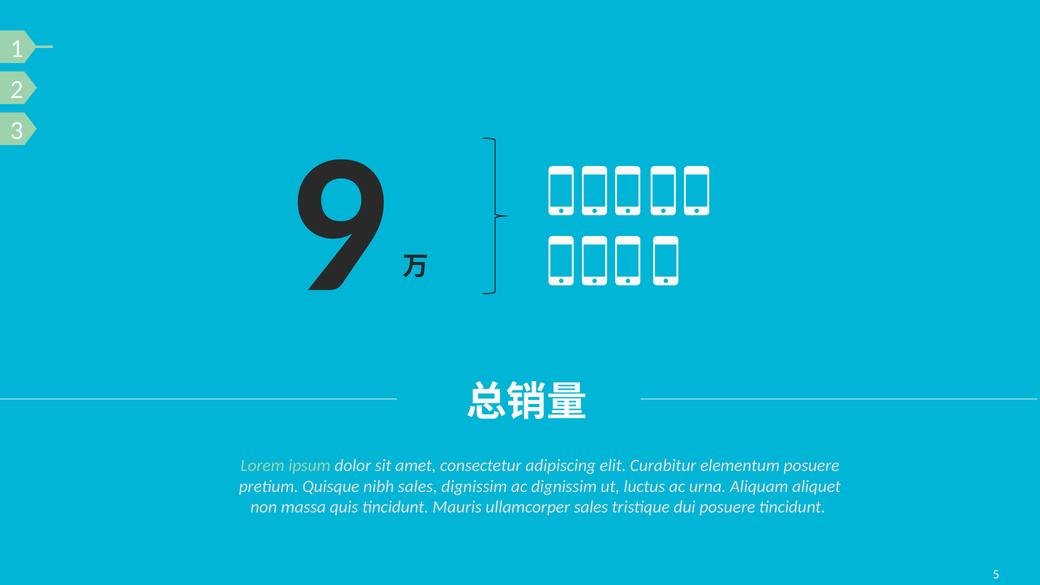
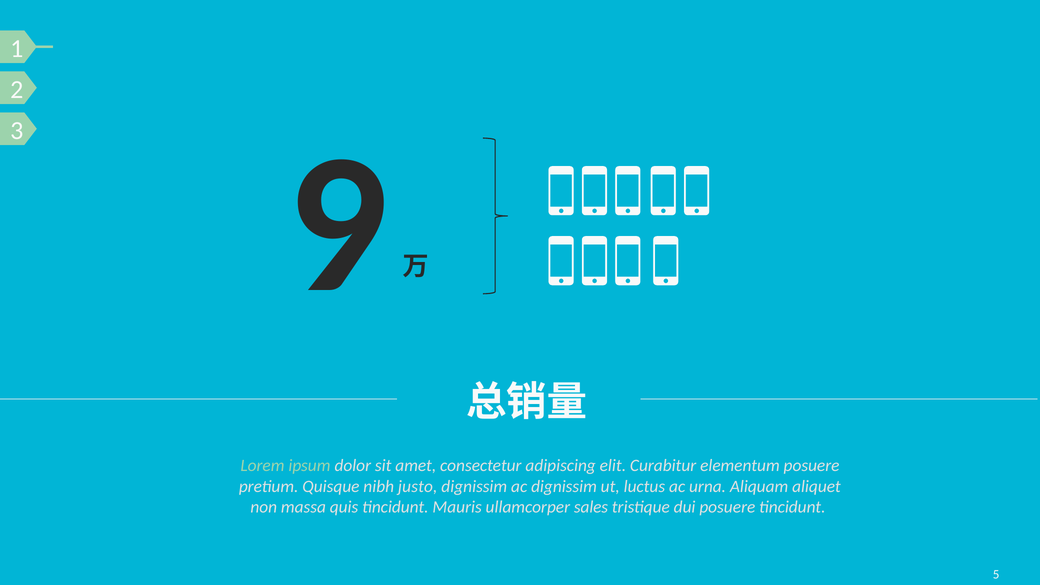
nibh sales: sales -> justo
